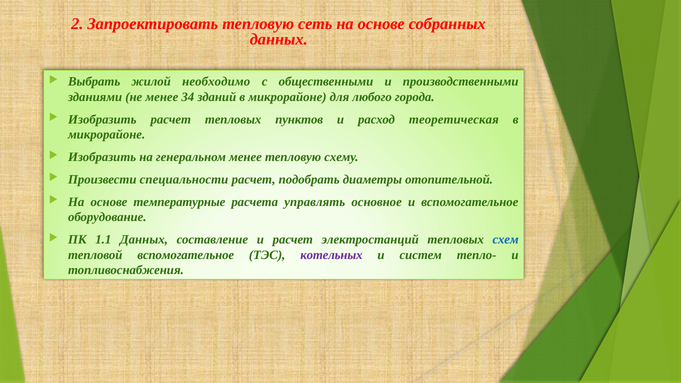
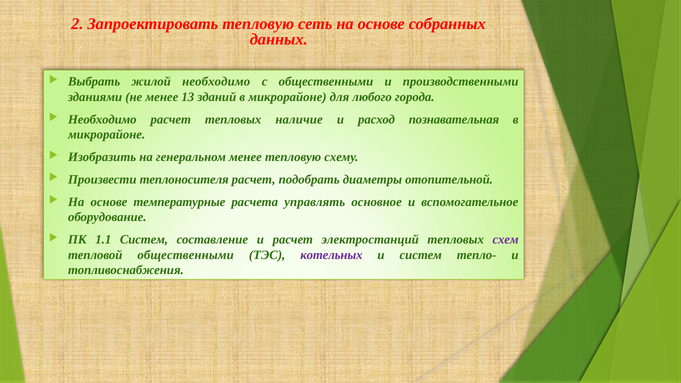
34: 34 -> 13
Изобразить at (102, 119): Изобразить -> Необходимо
пунктов: пунктов -> наличие
теоретическая: теоретическая -> познавательная
специальности: специальности -> теплоносителя
1.1 Данных: Данных -> Систем
схем colour: blue -> purple
тепловой вспомогательное: вспомогательное -> общественными
